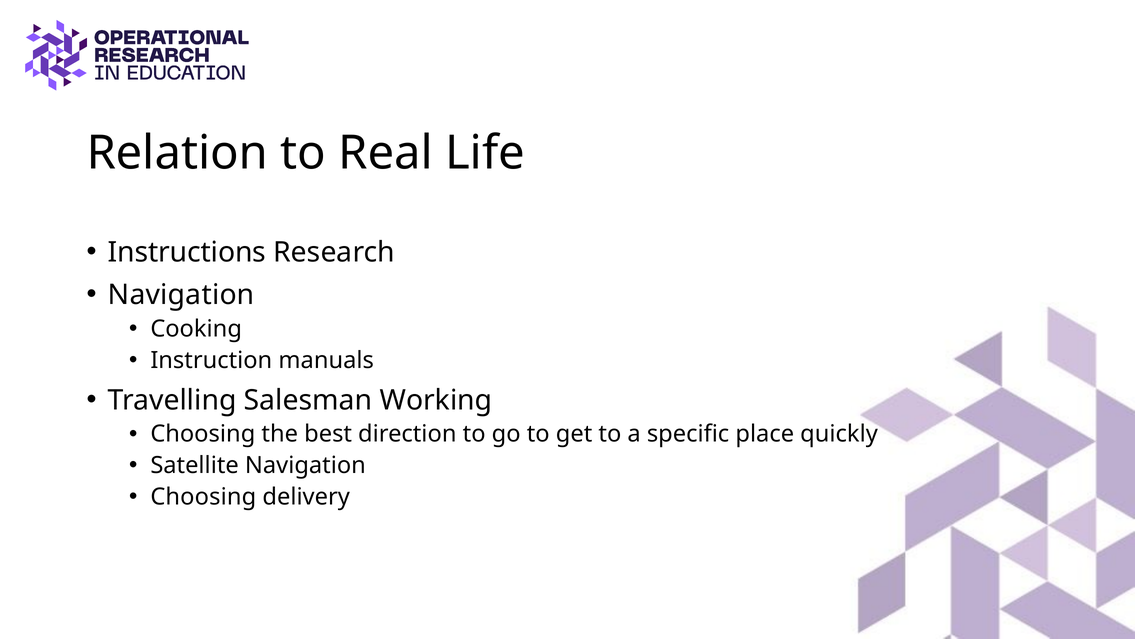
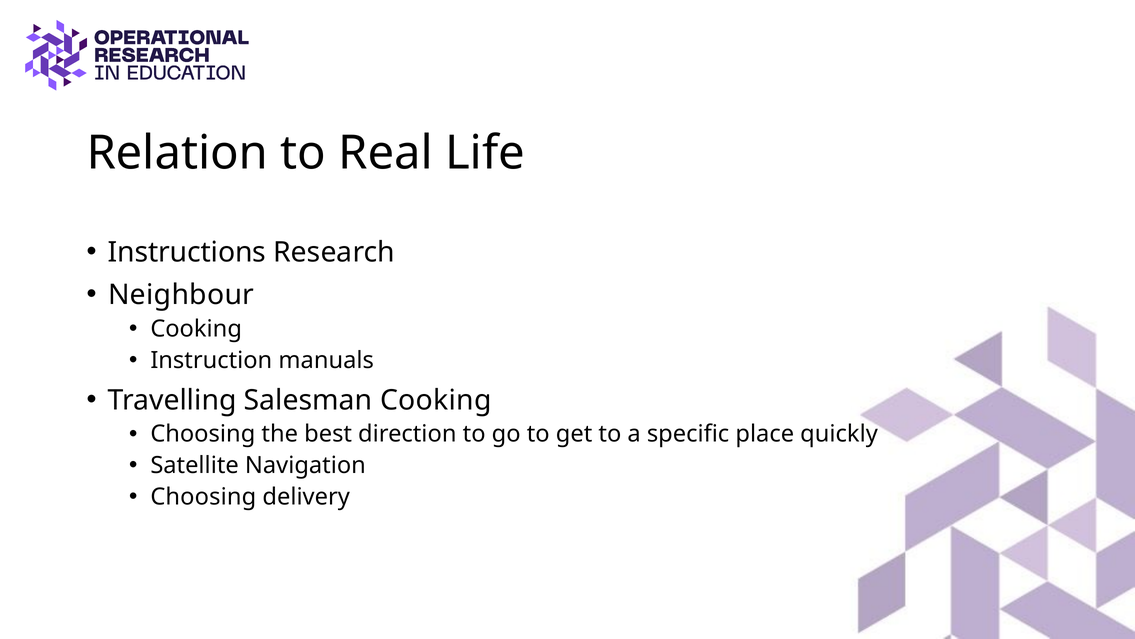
Navigation at (181, 294): Navigation -> Neighbour
Salesman Working: Working -> Cooking
